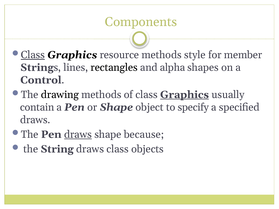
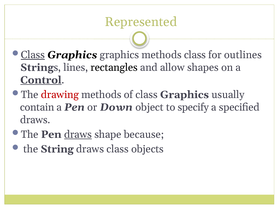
Components: Components -> Represented
Graphics resource: resource -> graphics
methods style: style -> class
member: member -> outlines
alpha: alpha -> allow
Control underline: none -> present
drawing colour: black -> red
Graphics at (184, 95) underline: present -> none
or Shape: Shape -> Down
